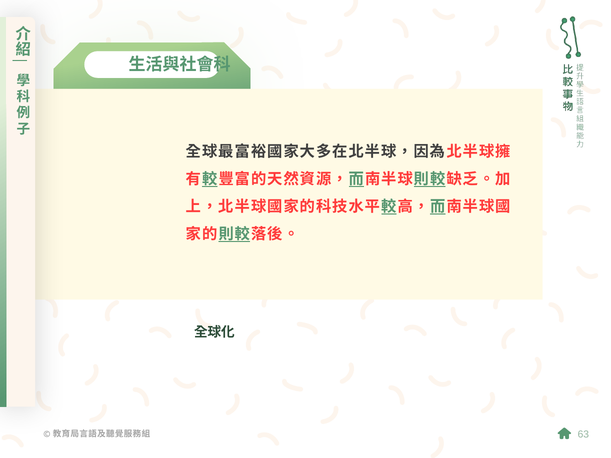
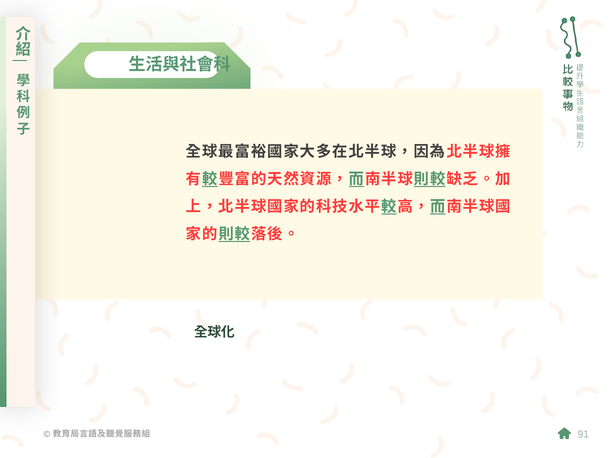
63: 63 -> 91
